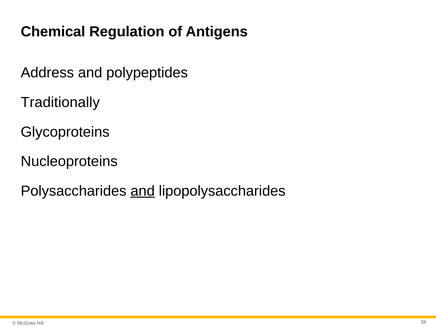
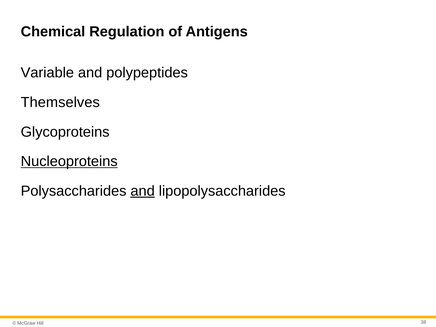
Address: Address -> Variable
Traditionally: Traditionally -> Themselves
Nucleoproteins underline: none -> present
